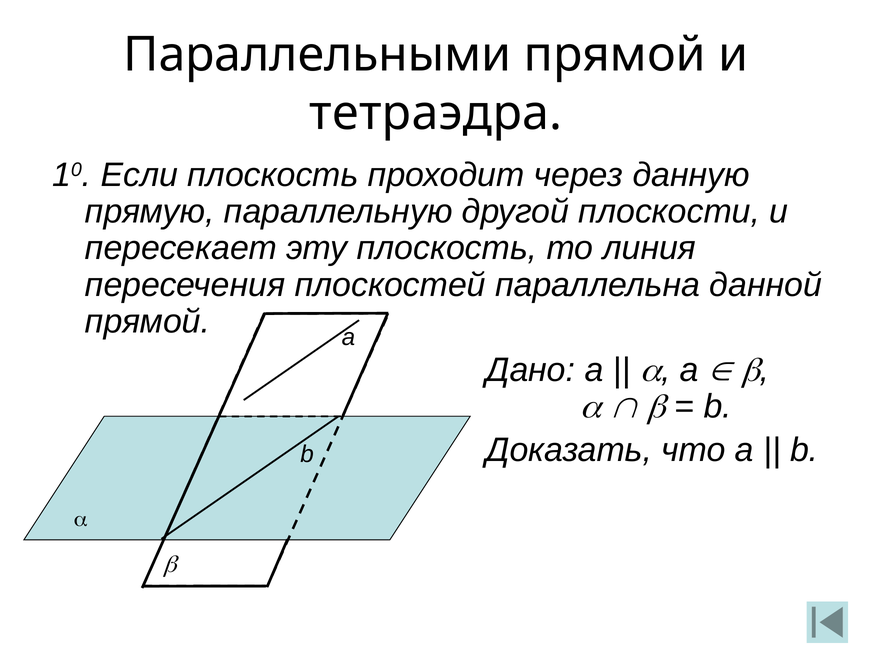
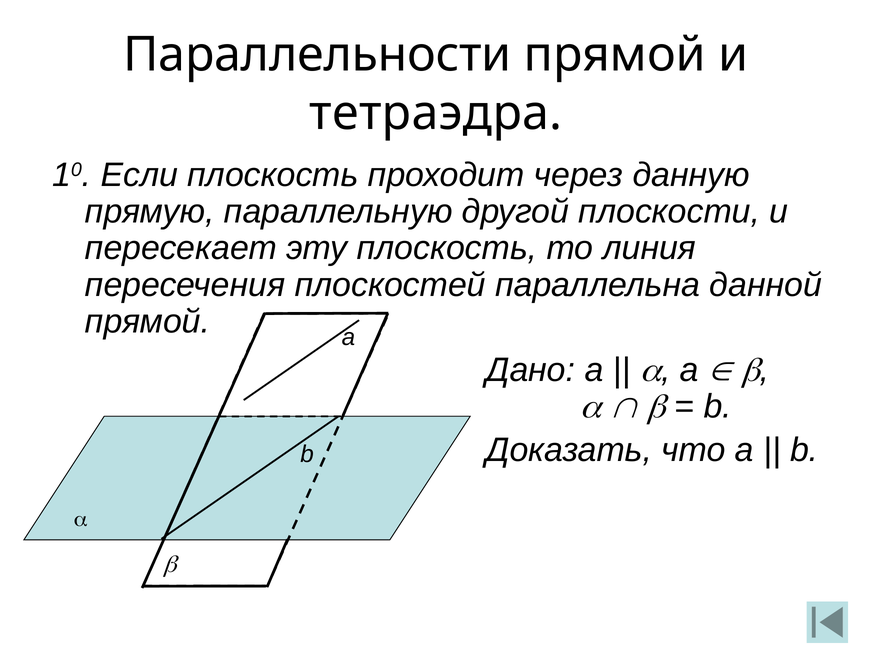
Параллельными: Параллельными -> Параллельности
